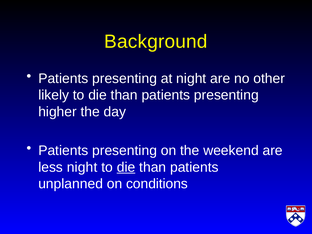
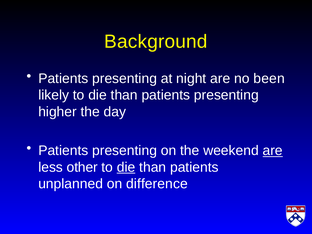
other: other -> been
are at (273, 151) underline: none -> present
less night: night -> other
conditions: conditions -> difference
